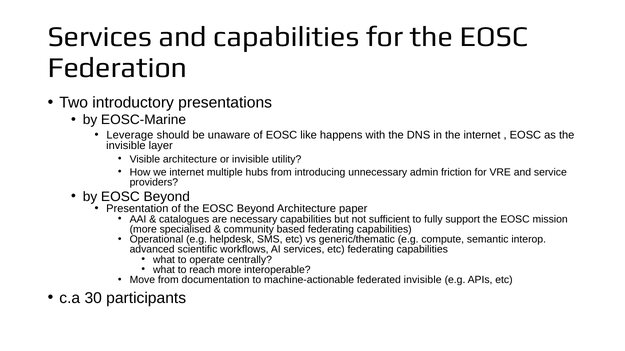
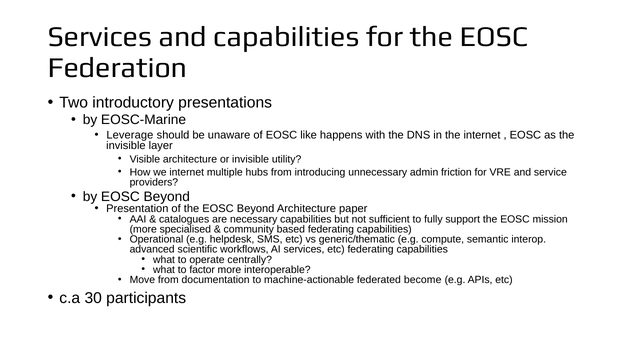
reach: reach -> factor
federated invisible: invisible -> become
